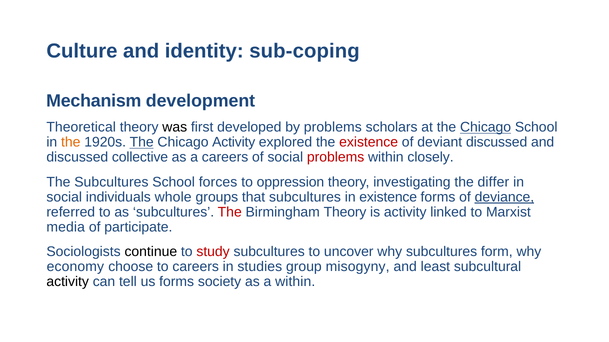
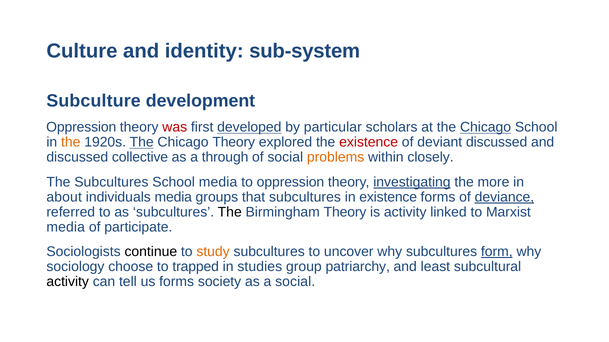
sub-coping: sub-coping -> sub-system
Mechanism: Mechanism -> Subculture
Theoretical at (81, 127): Theoretical -> Oppression
was colour: black -> red
developed underline: none -> present
by problems: problems -> particular
Chicago Activity: Activity -> Theory
a careers: careers -> through
problems at (336, 158) colour: red -> orange
School forces: forces -> media
investigating underline: none -> present
differ: differ -> more
social at (64, 197): social -> about
individuals whole: whole -> media
The at (230, 212) colour: red -> black
study colour: red -> orange
form underline: none -> present
economy: economy -> sociology
to careers: careers -> trapped
misogyny: misogyny -> patriarchy
a within: within -> social
